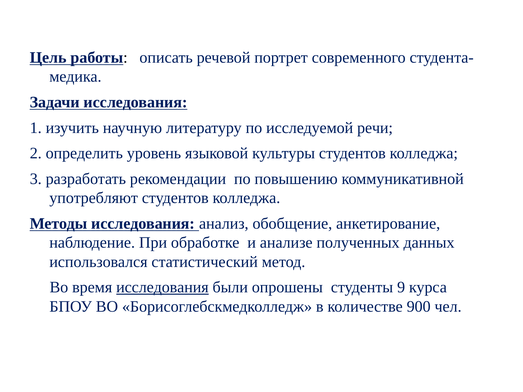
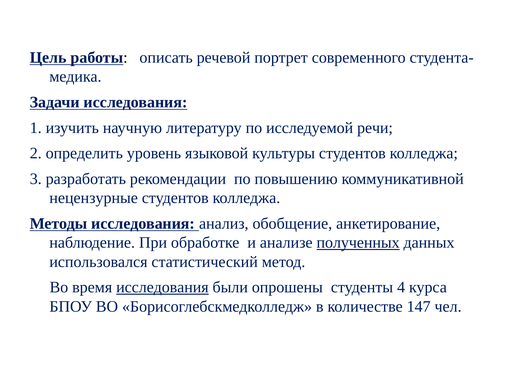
употребляют: употребляют -> нецензурные
полученных underline: none -> present
9: 9 -> 4
900: 900 -> 147
